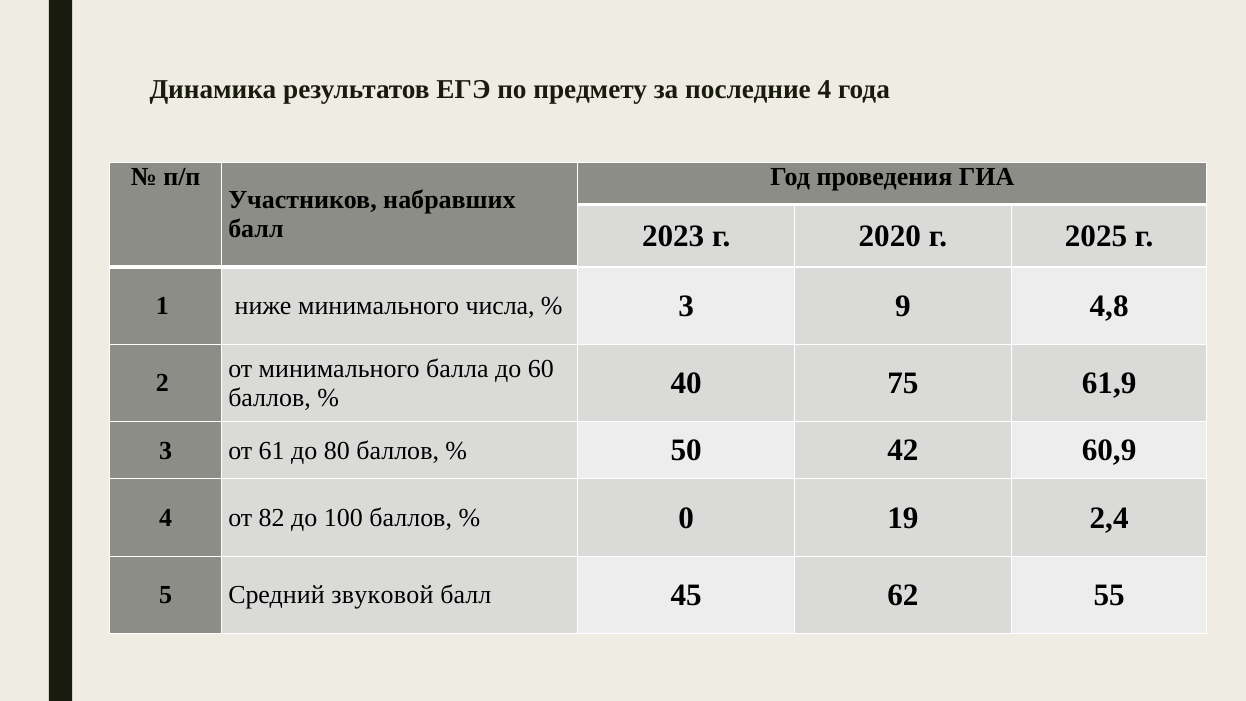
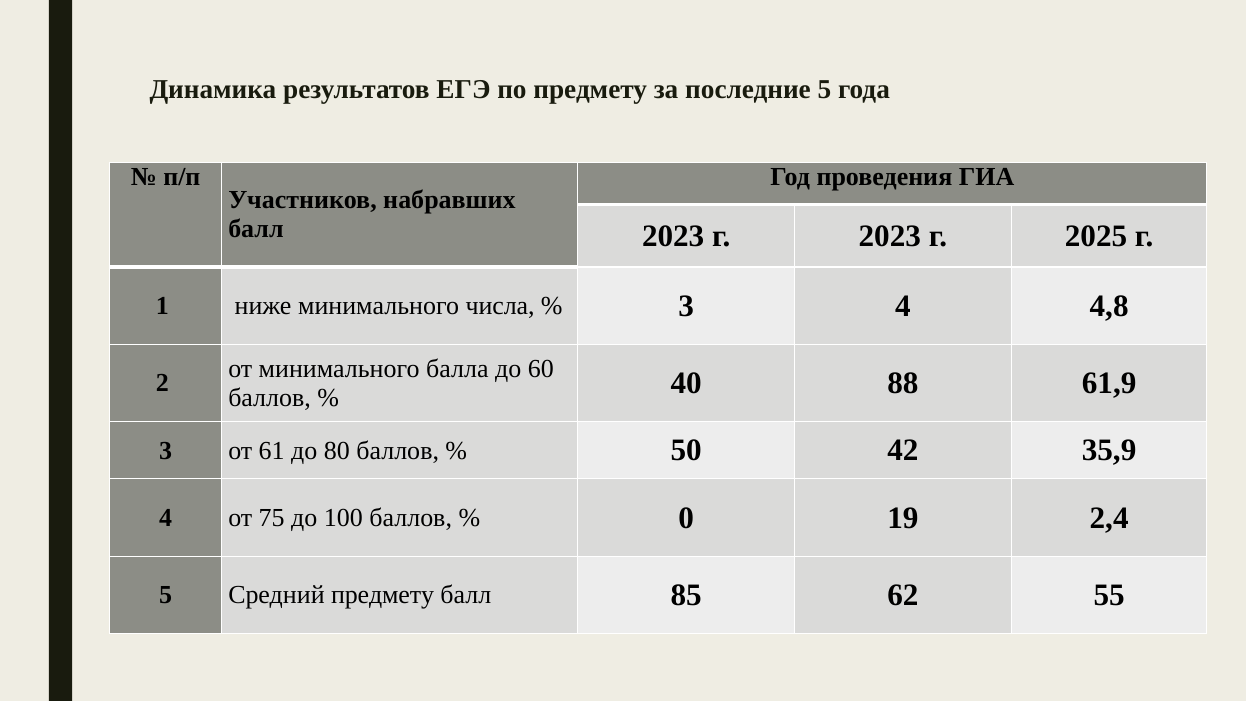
последние 4: 4 -> 5
г 2020: 2020 -> 2023
3 9: 9 -> 4
75: 75 -> 88
60,9: 60,9 -> 35,9
82: 82 -> 75
Средний звуковой: звуковой -> предмету
45: 45 -> 85
